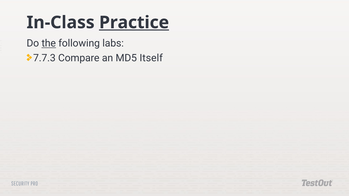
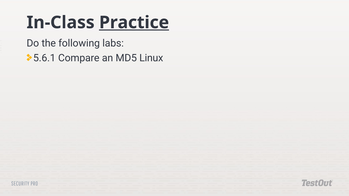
the underline: present -> none
7.7.3: 7.7.3 -> 5.6.1
Itself: Itself -> Linux
